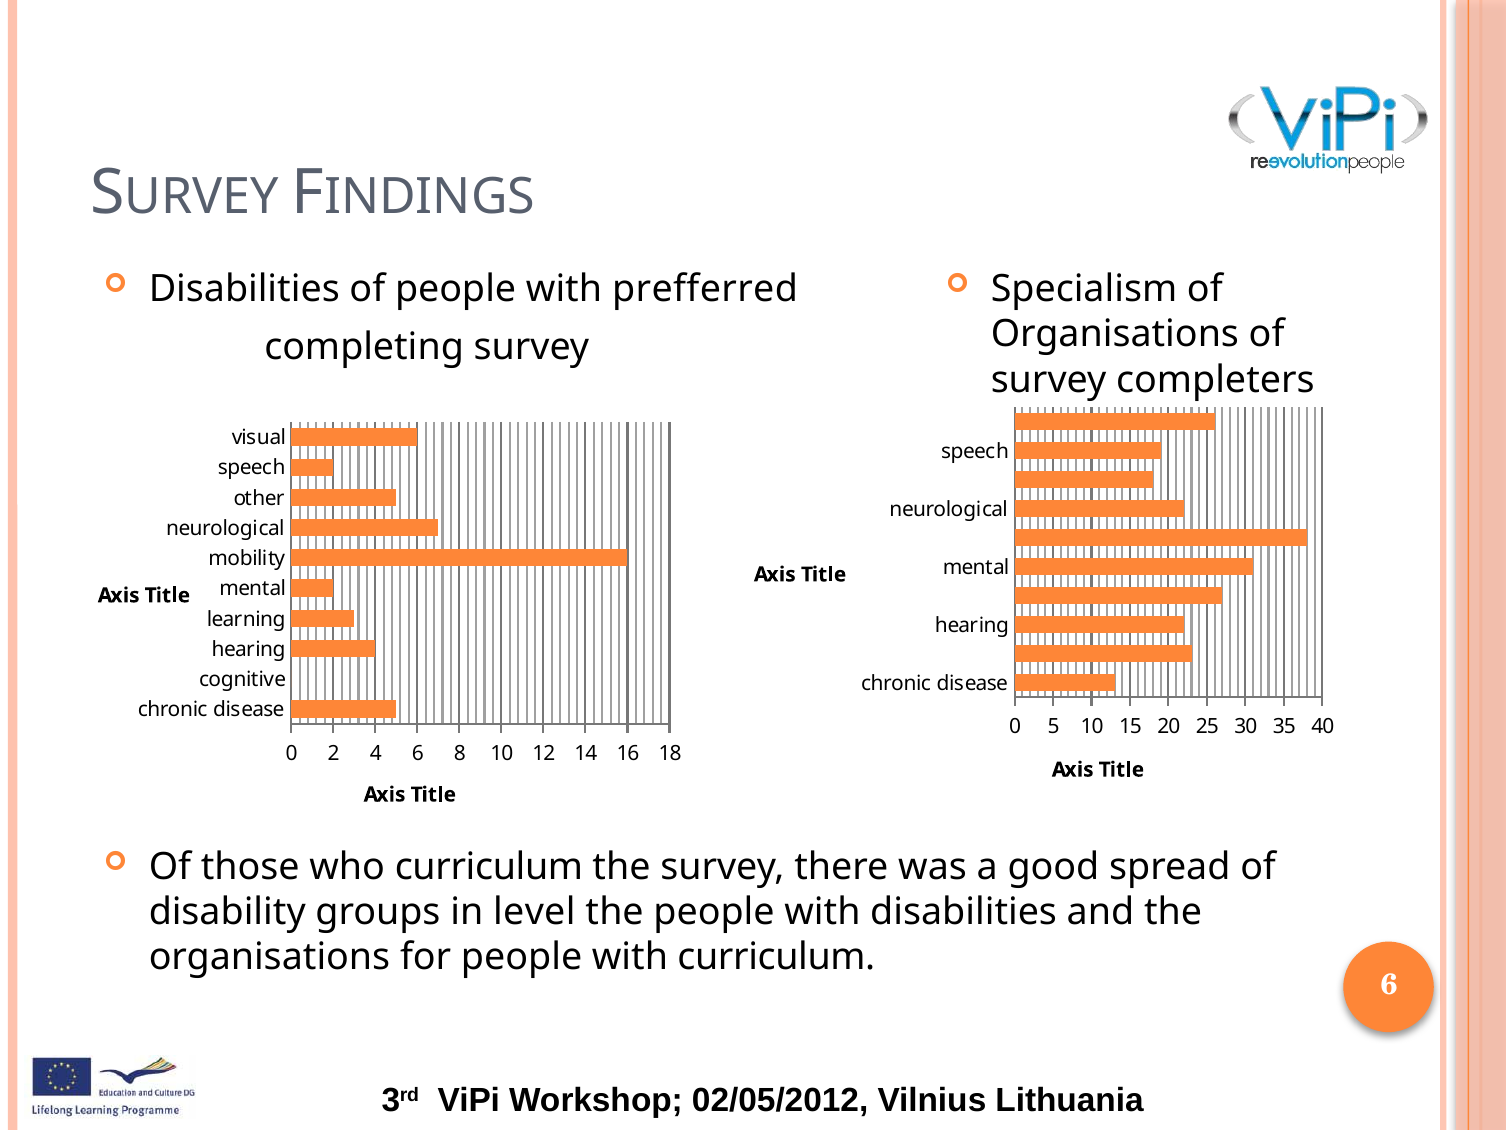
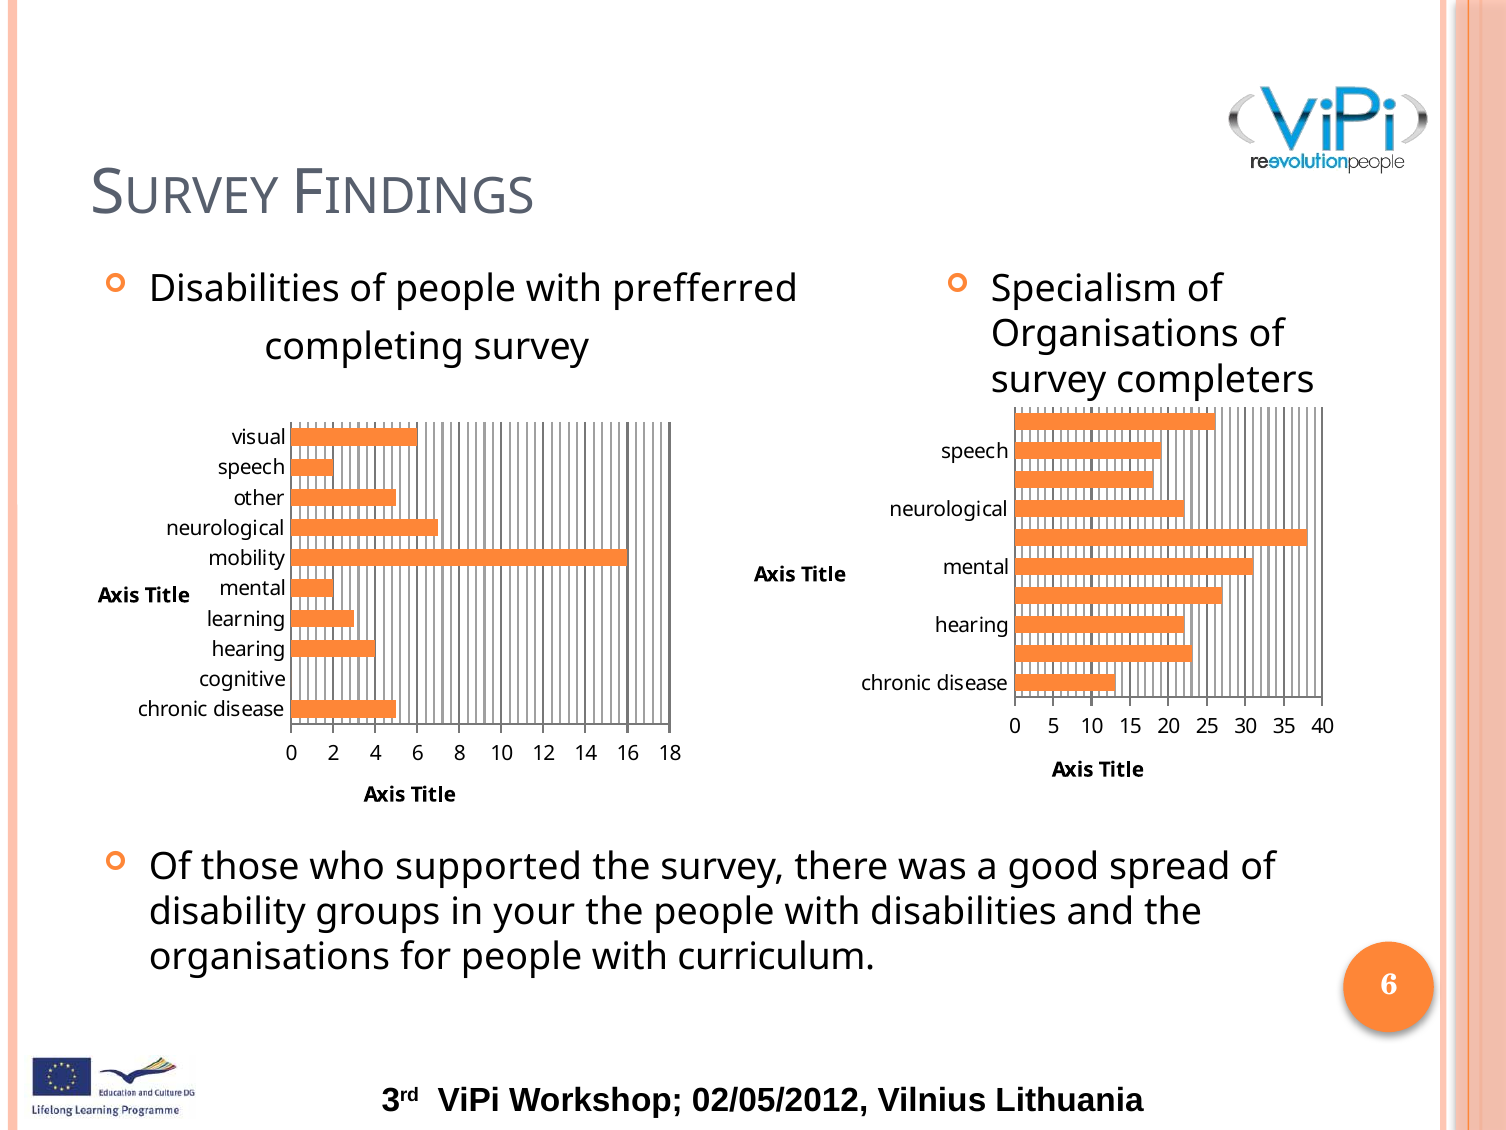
who curriculum: curriculum -> supported
level: level -> your
